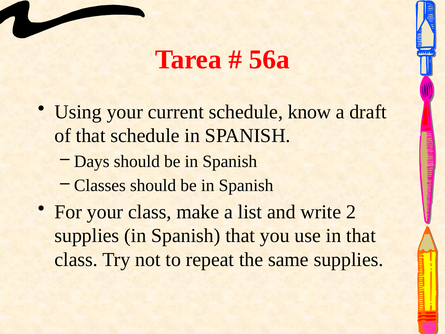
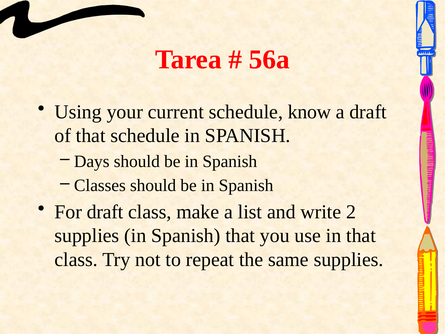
For your: your -> draft
